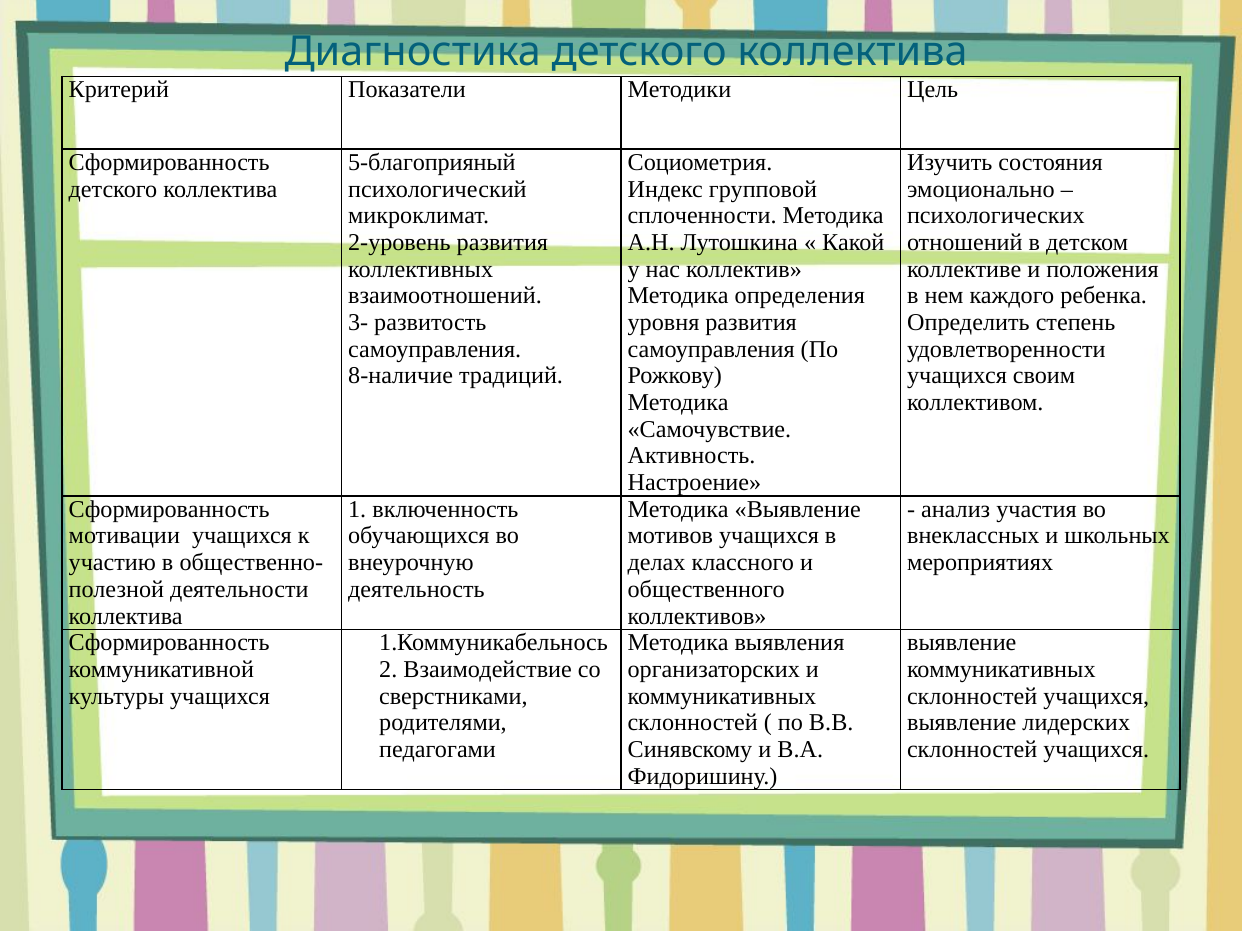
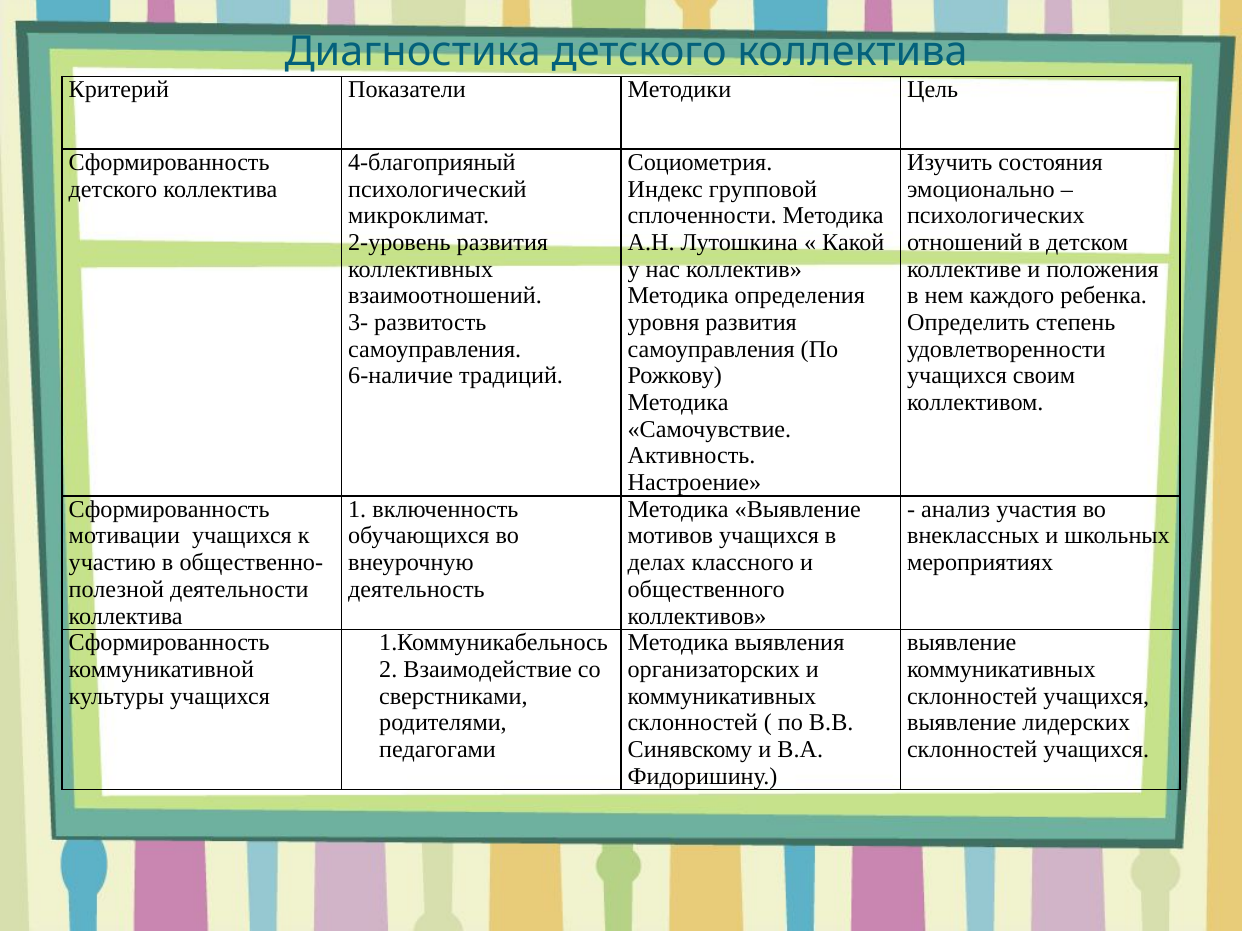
5-благоприяный: 5-благоприяный -> 4-благоприяный
8-наличие: 8-наличие -> 6-наличие
